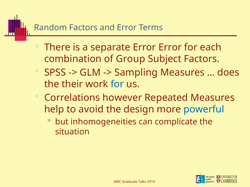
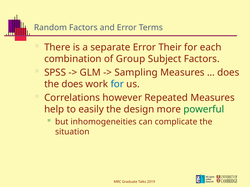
Error Error: Error -> Their
the their: their -> does
avoid: avoid -> easily
powerful colour: blue -> green
